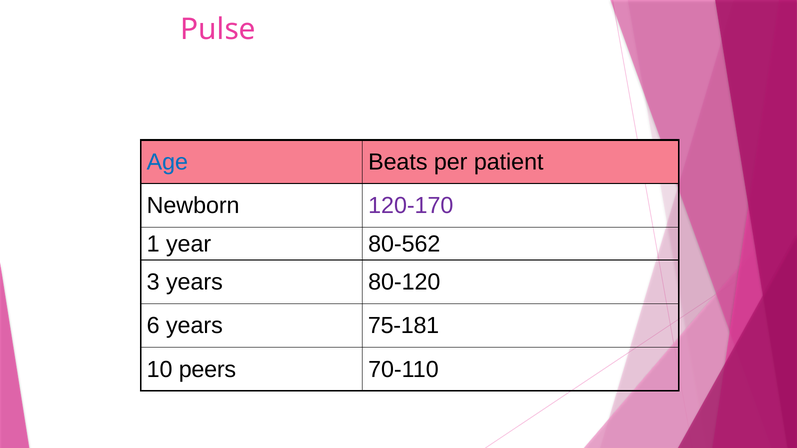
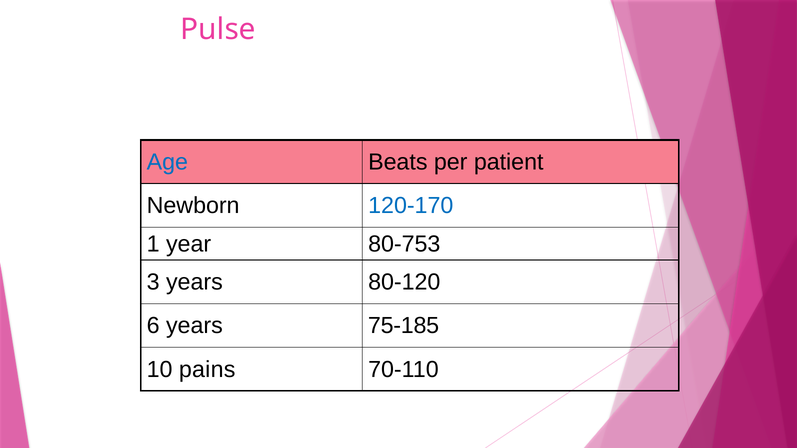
120-170 colour: purple -> blue
80-562: 80-562 -> 80-753
75-181: 75-181 -> 75-185
peers: peers -> pains
